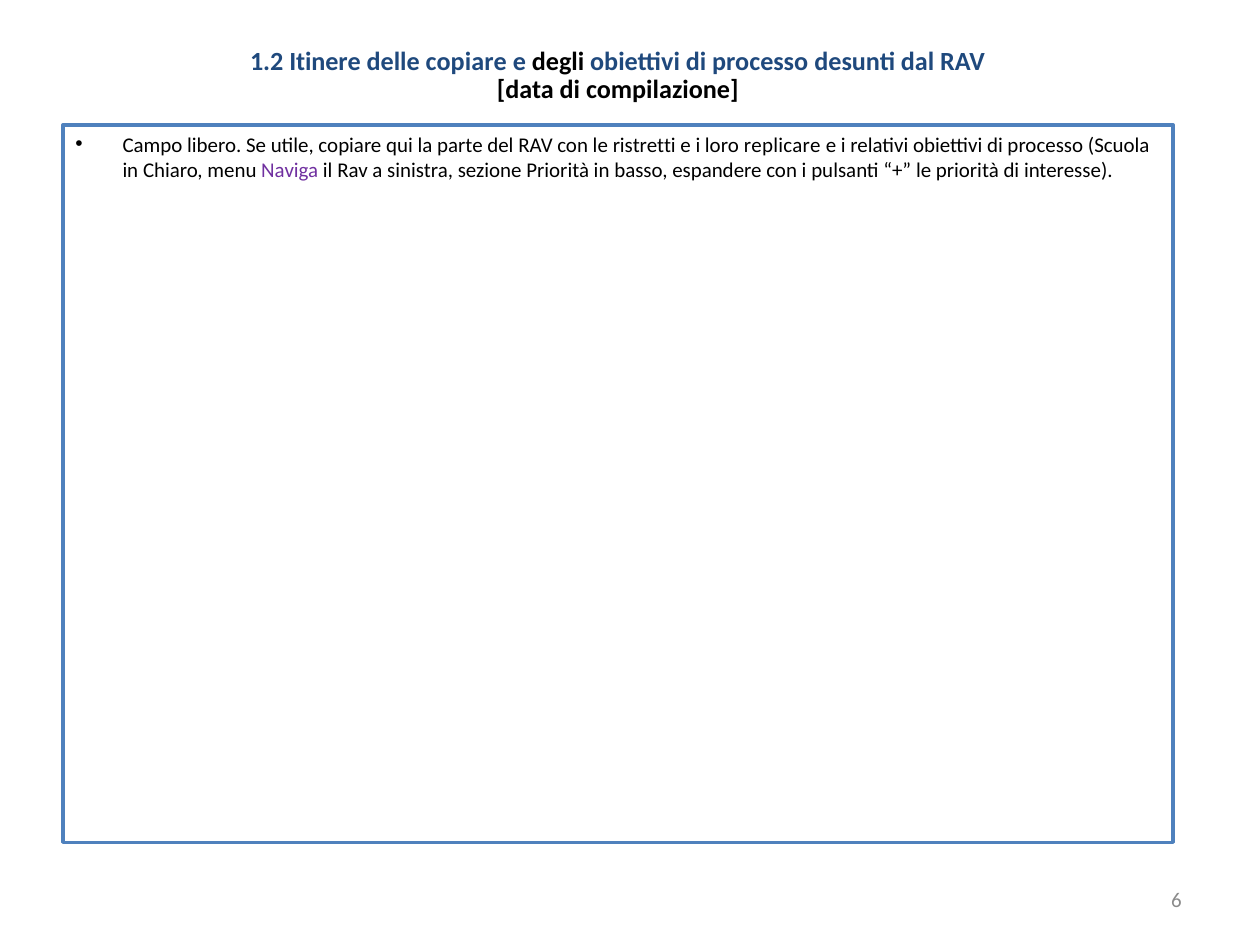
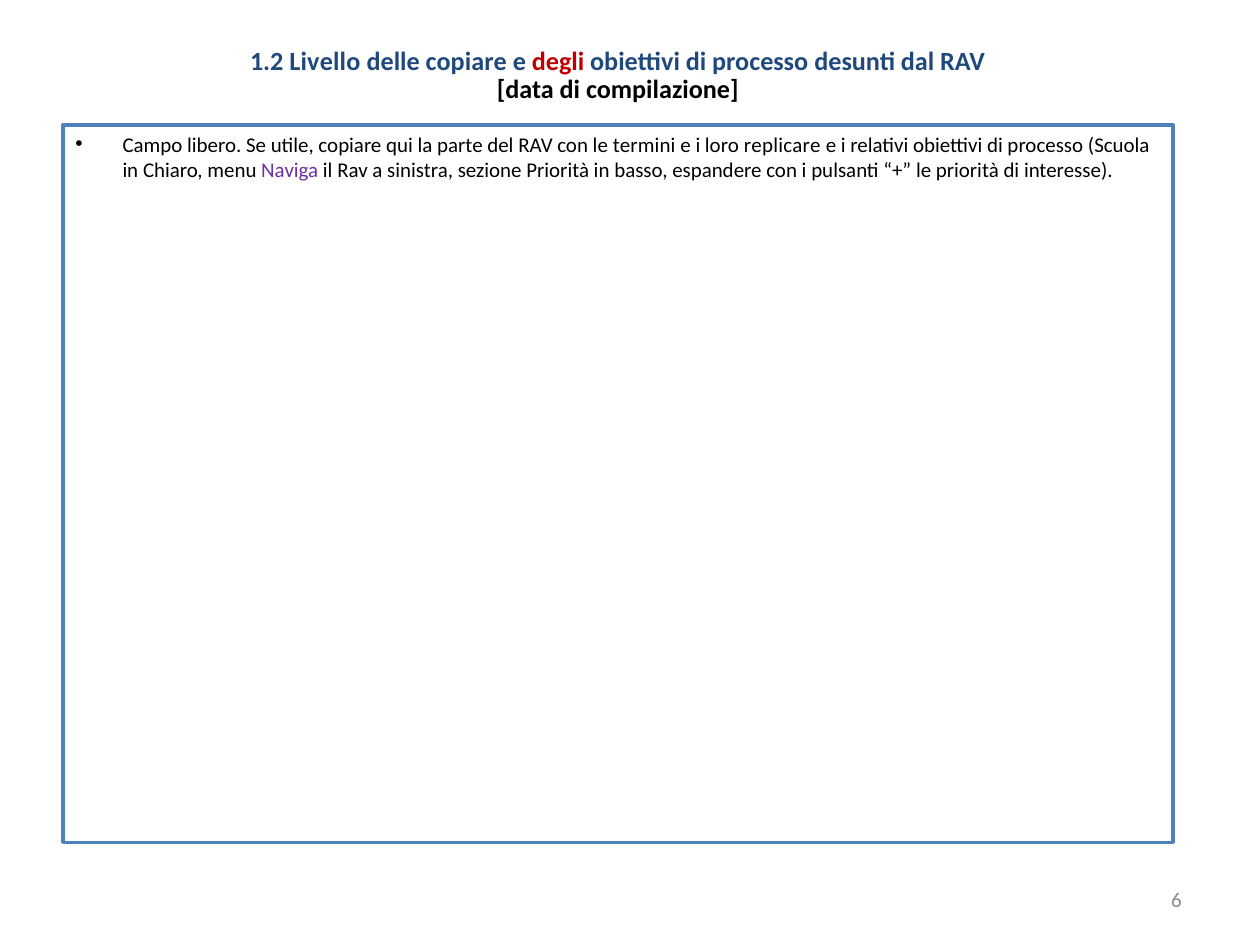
Itinere: Itinere -> Livello
degli colour: black -> red
ristretti: ristretti -> termini
